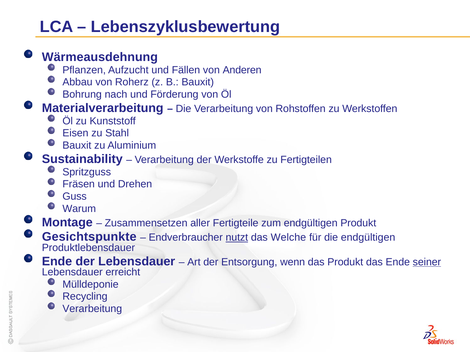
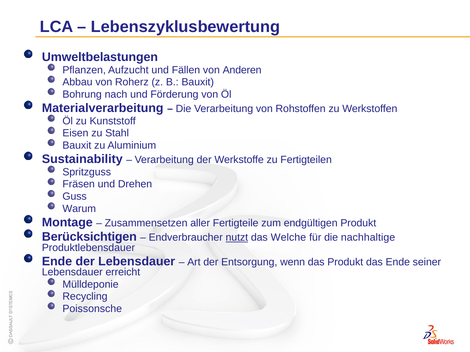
Wärmeausdehnung: Wärmeausdehnung -> Umweltbelastungen
Gesichtspunkte: Gesichtspunkte -> Berücksichtigen
die endgültigen: endgültigen -> nachhaltige
seiner underline: present -> none
Verarbeitung at (92, 309): Verarbeitung -> Poissonsche
